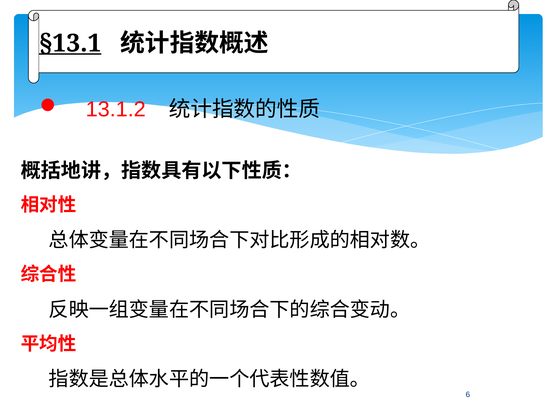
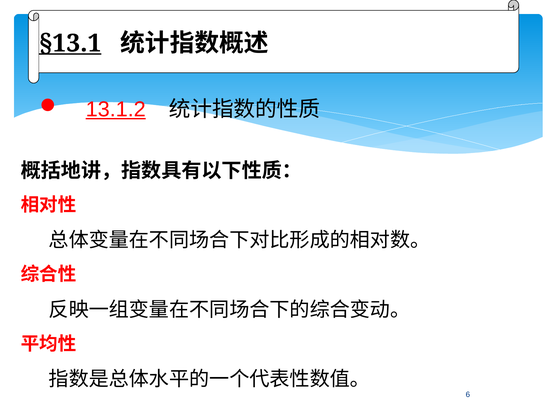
13.1.2 underline: none -> present
